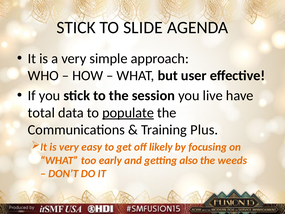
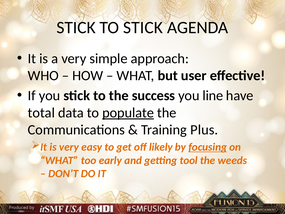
TO SLIDE: SLIDE -> STICK
session: session -> success
live: live -> line
focusing underline: none -> present
also: also -> tool
